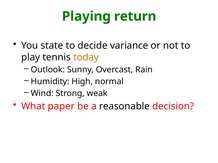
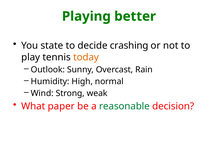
return: return -> better
variance: variance -> crashing
reasonable colour: black -> green
